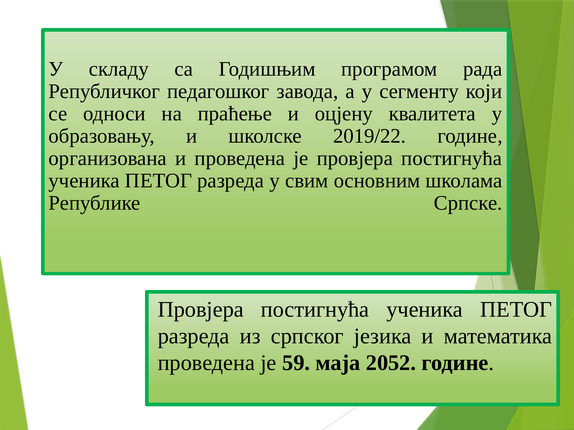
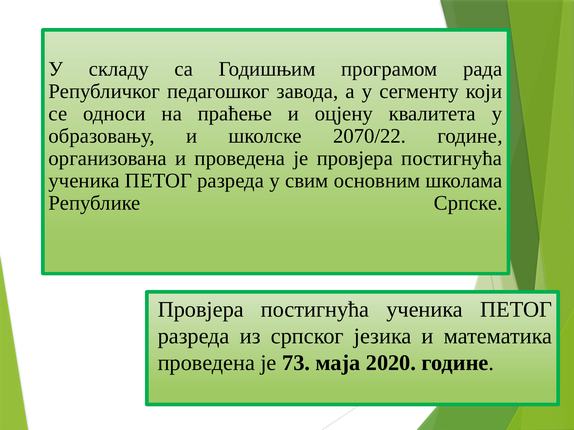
2019/22: 2019/22 -> 2070/22
59: 59 -> 73
2052: 2052 -> 2020
